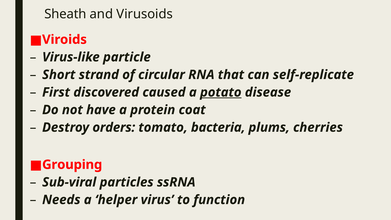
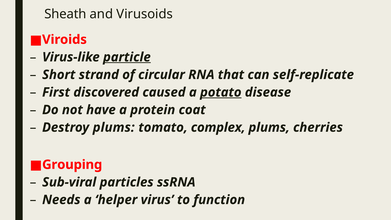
particle underline: none -> present
Destroy orders: orders -> plums
bacteria: bacteria -> complex
